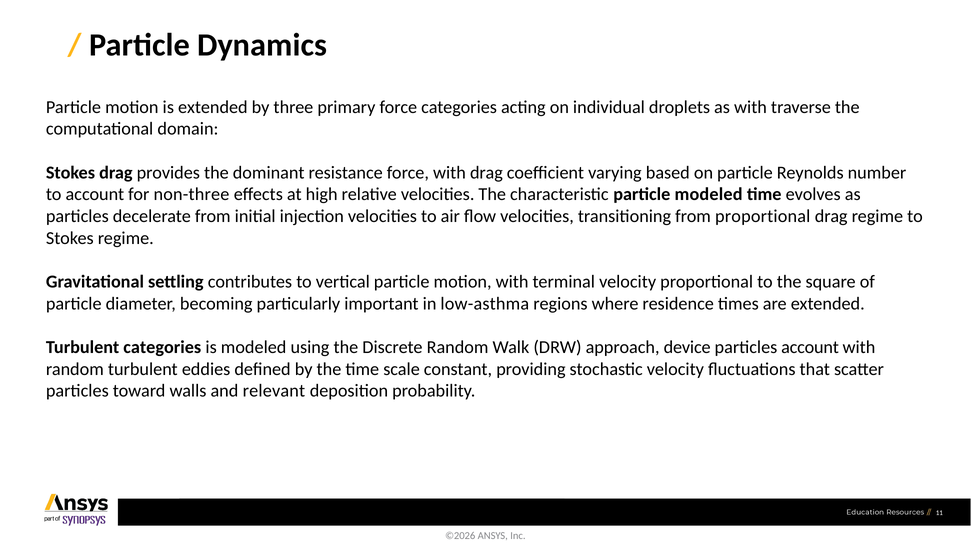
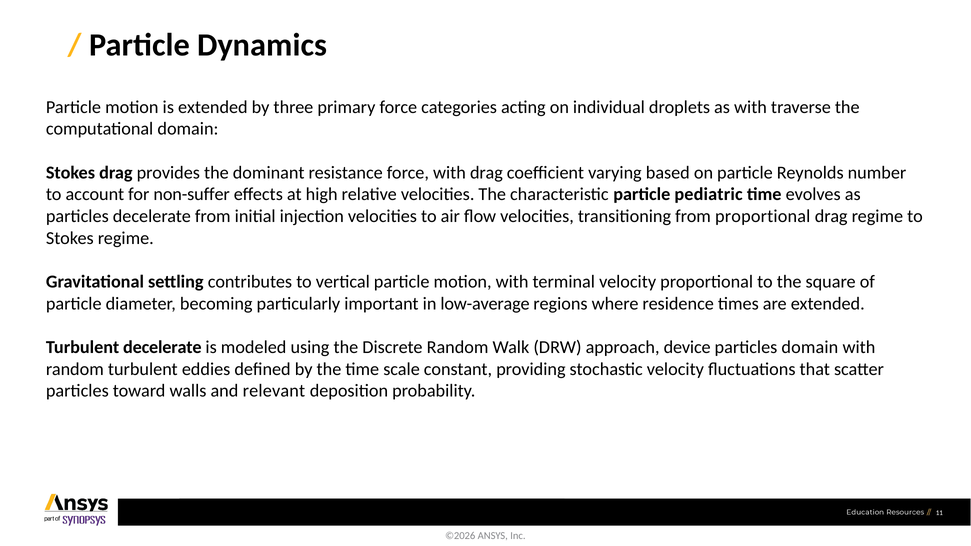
non-three: non-three -> non-suffer
particle modeled: modeled -> pediatric
low-asthma: low-asthma -> low-average
Turbulent categories: categories -> decelerate
particles account: account -> domain
